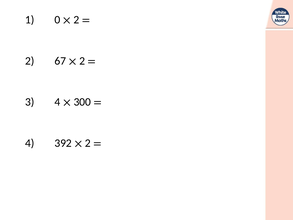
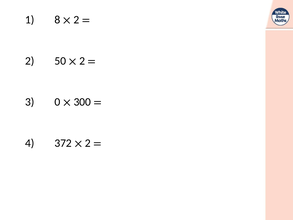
0: 0 -> 8
67: 67 -> 50
3 4: 4 -> 0
392: 392 -> 372
